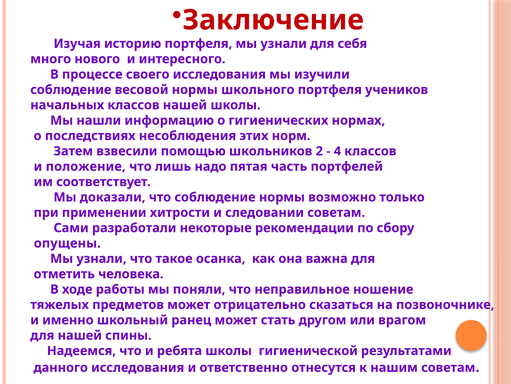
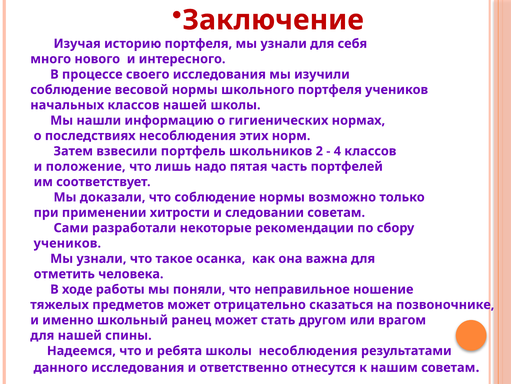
помощью: помощью -> портфель
опущены at (67, 243): опущены -> учеников
школы гигиенической: гигиенической -> несоблюдения
